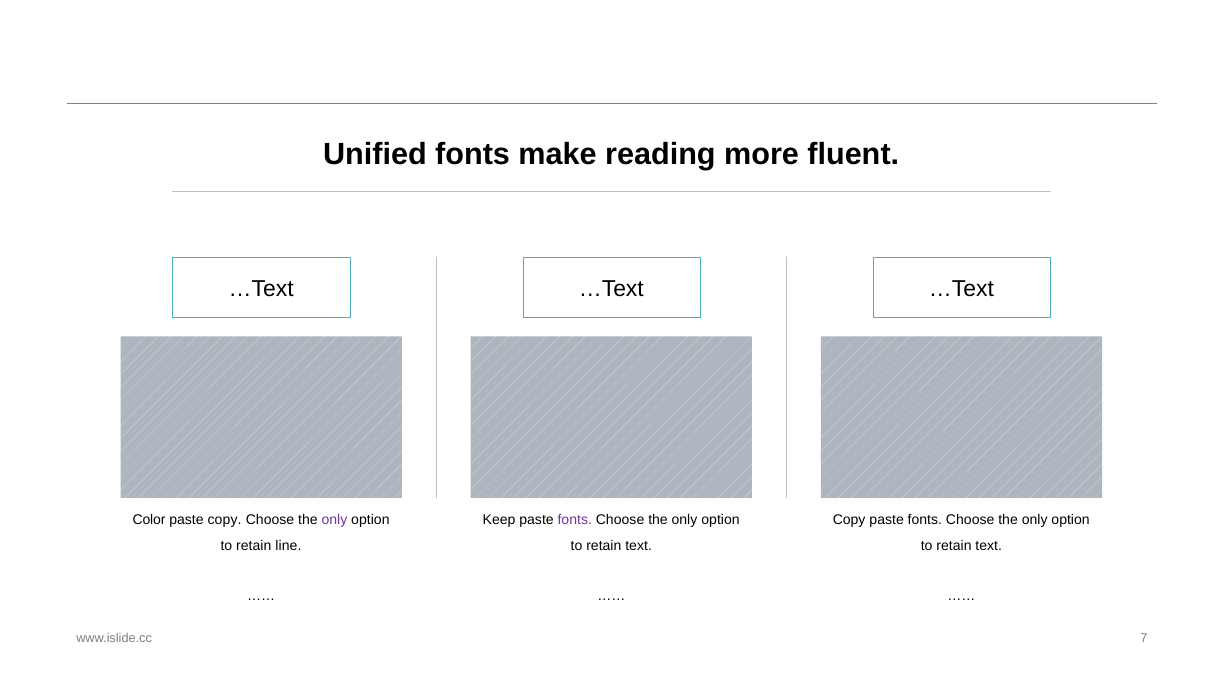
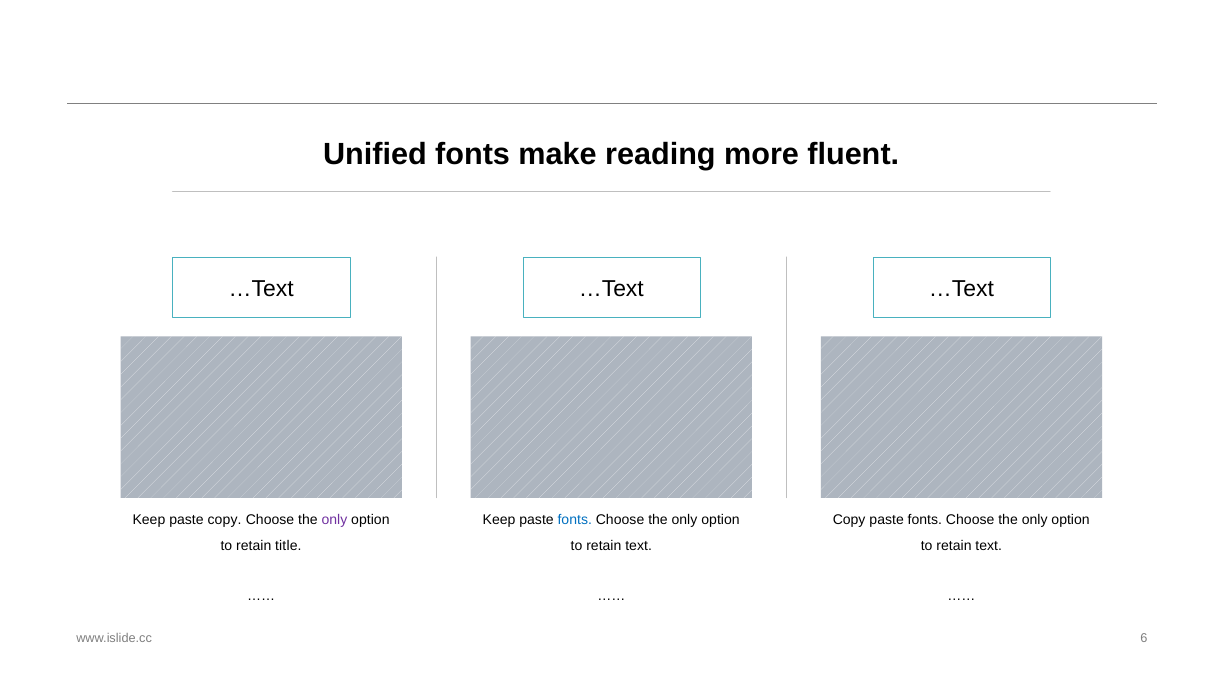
Color at (149, 520): Color -> Keep
fonts at (575, 520) colour: purple -> blue
line: line -> title
7: 7 -> 6
